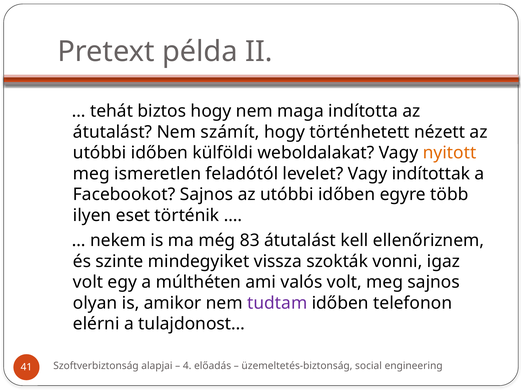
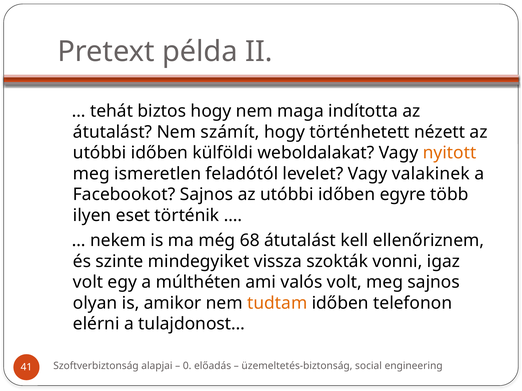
indítottak: indítottak -> valakinek
83: 83 -> 68
tudtam colour: purple -> orange
4: 4 -> 0
